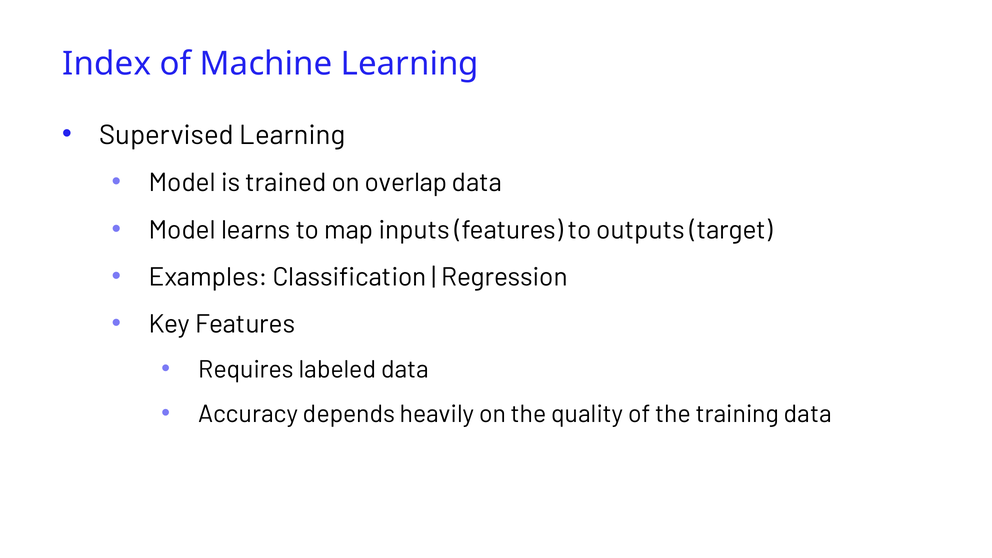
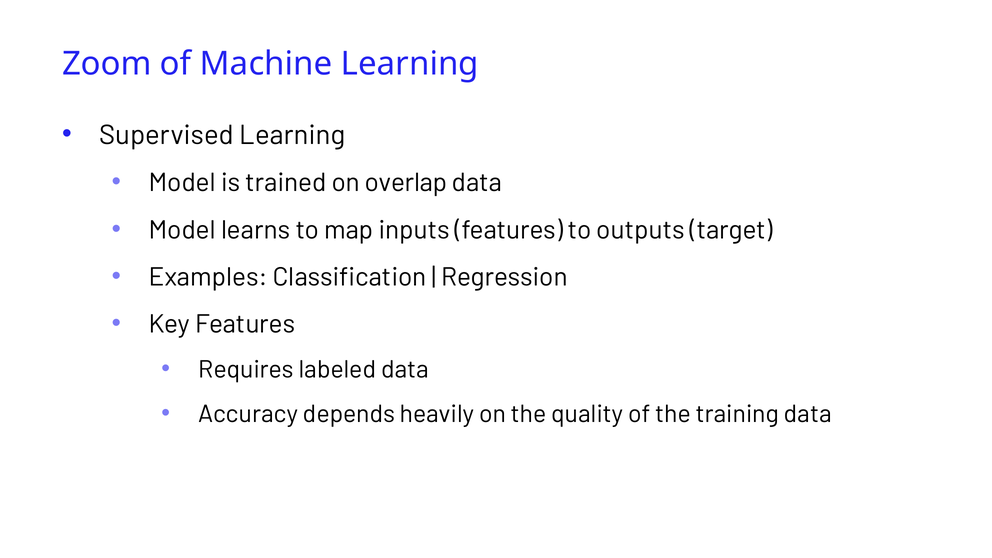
Index: Index -> Zoom
